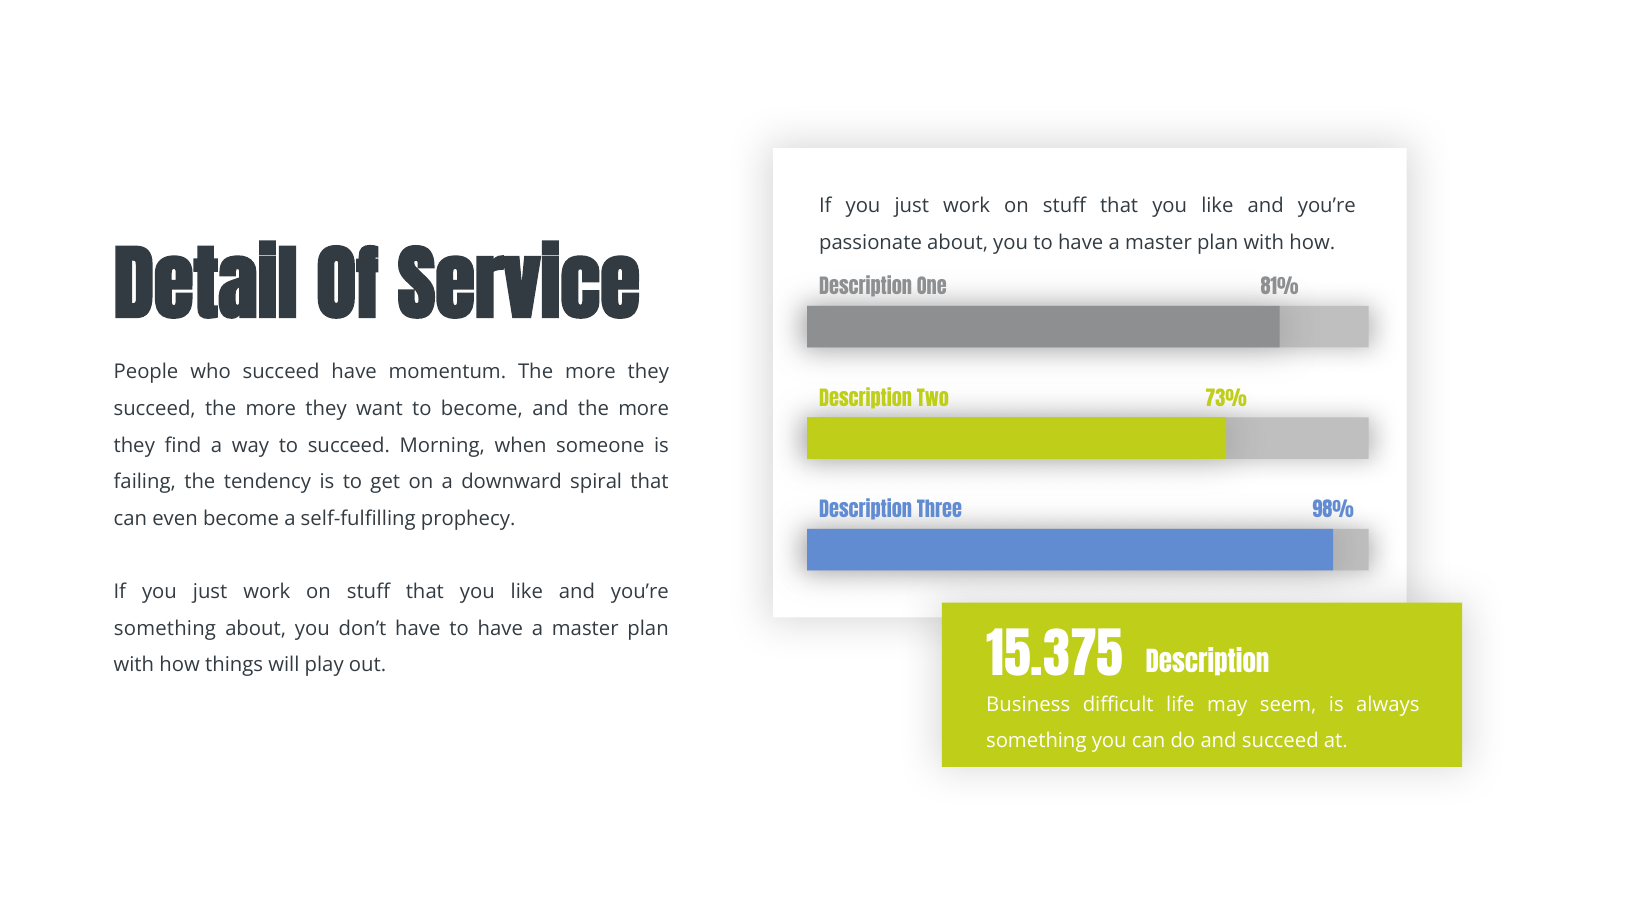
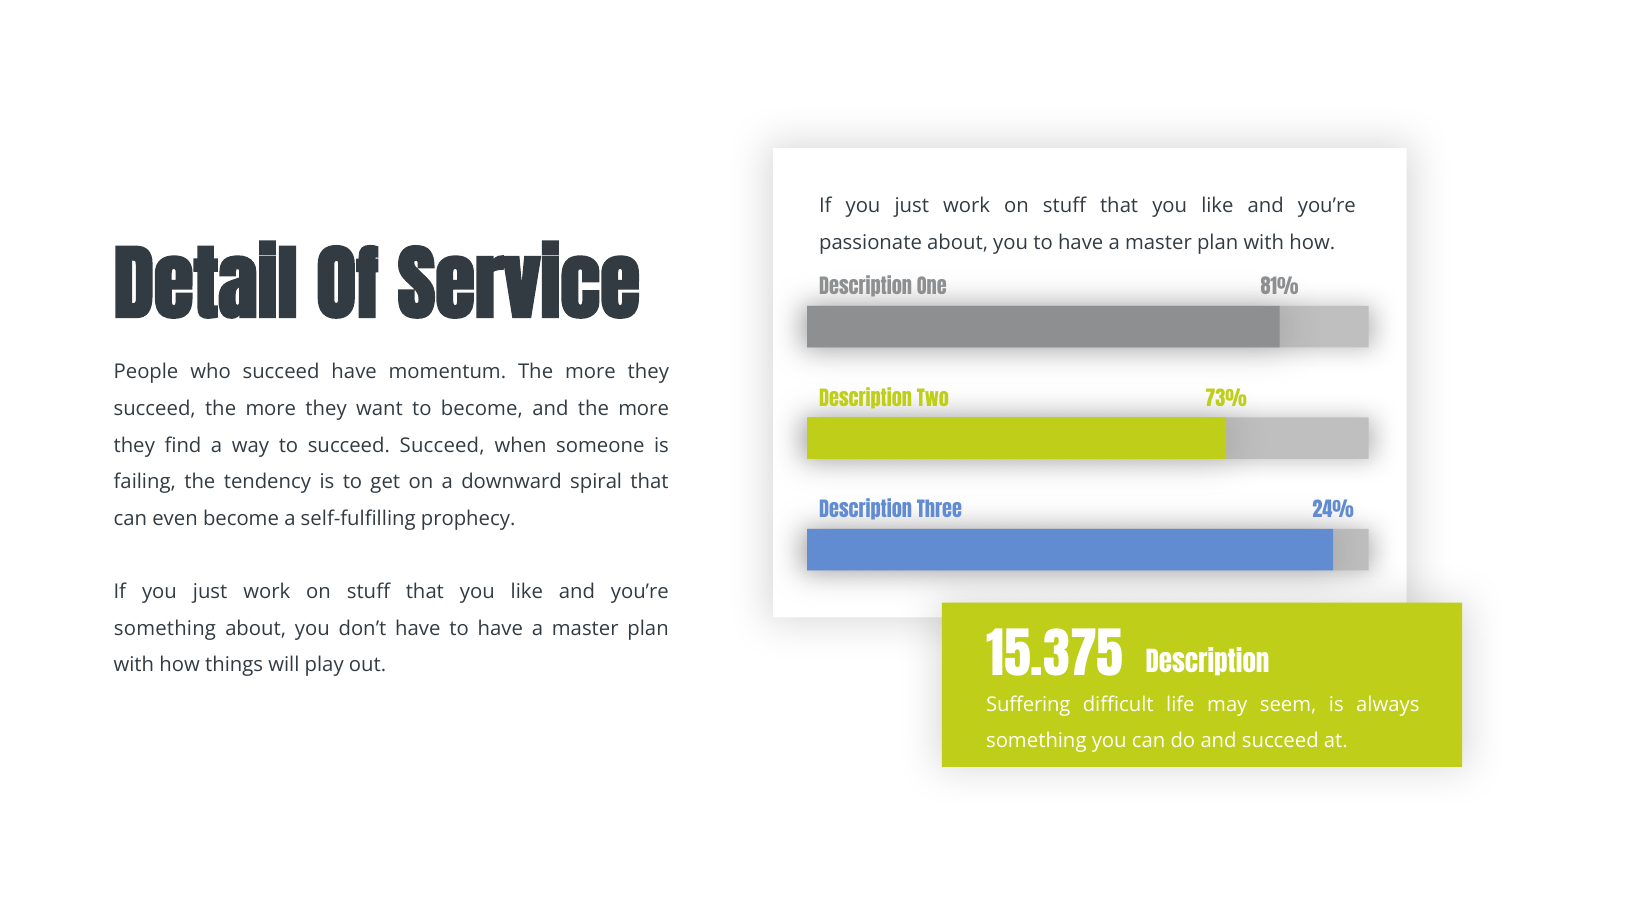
succeed Morning: Morning -> Succeed
98%: 98% -> 24%
Business: Business -> Suffering
